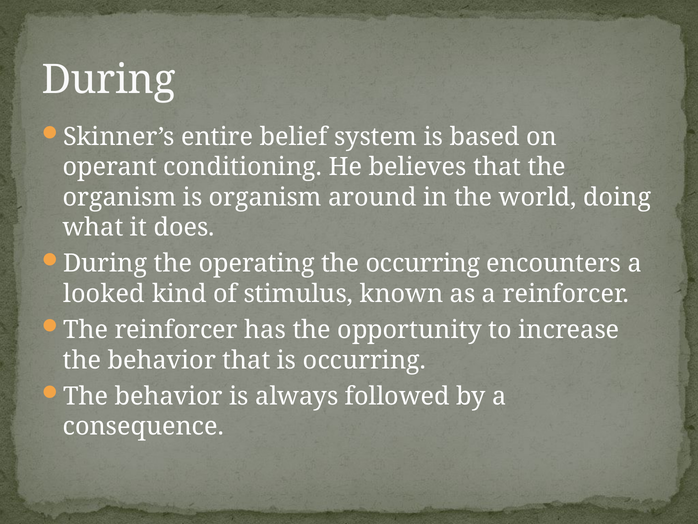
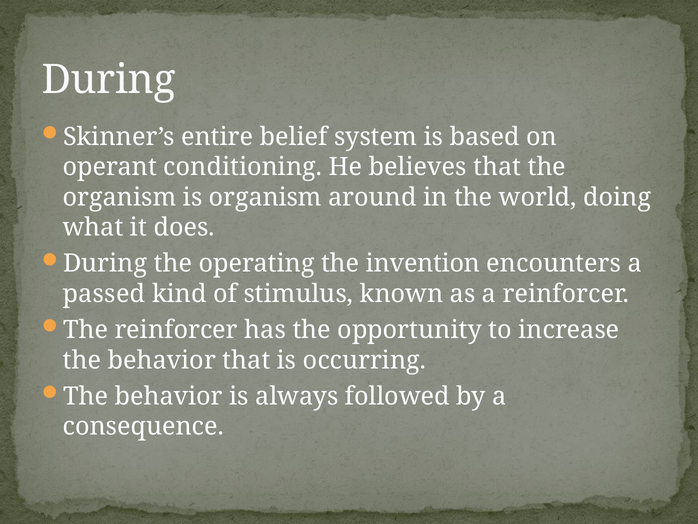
the occurring: occurring -> invention
looked: looked -> passed
